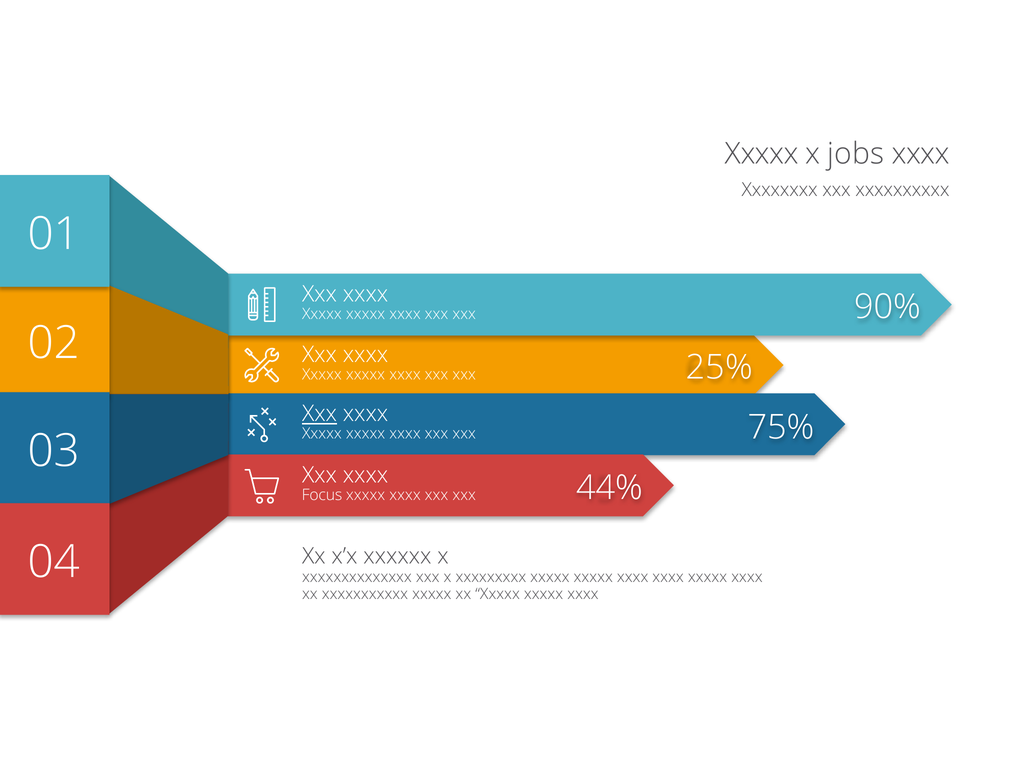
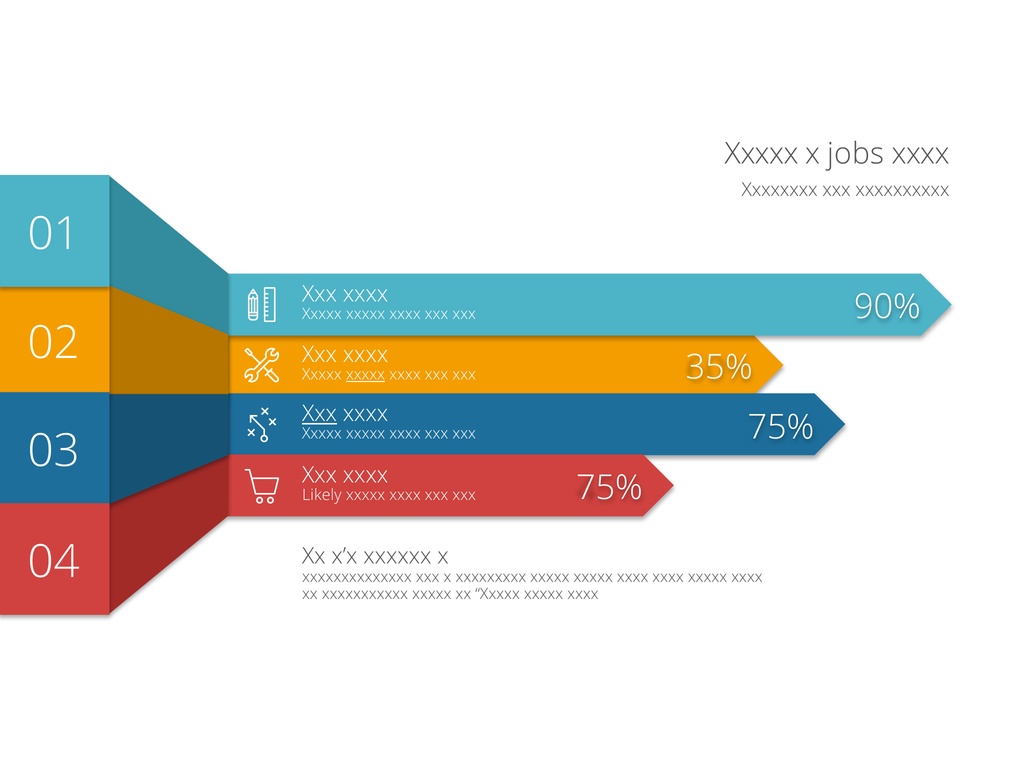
25%: 25% -> 35%
xxxxx at (365, 375) underline: none -> present
44% at (610, 488): 44% -> 75%
Focus: Focus -> Likely
